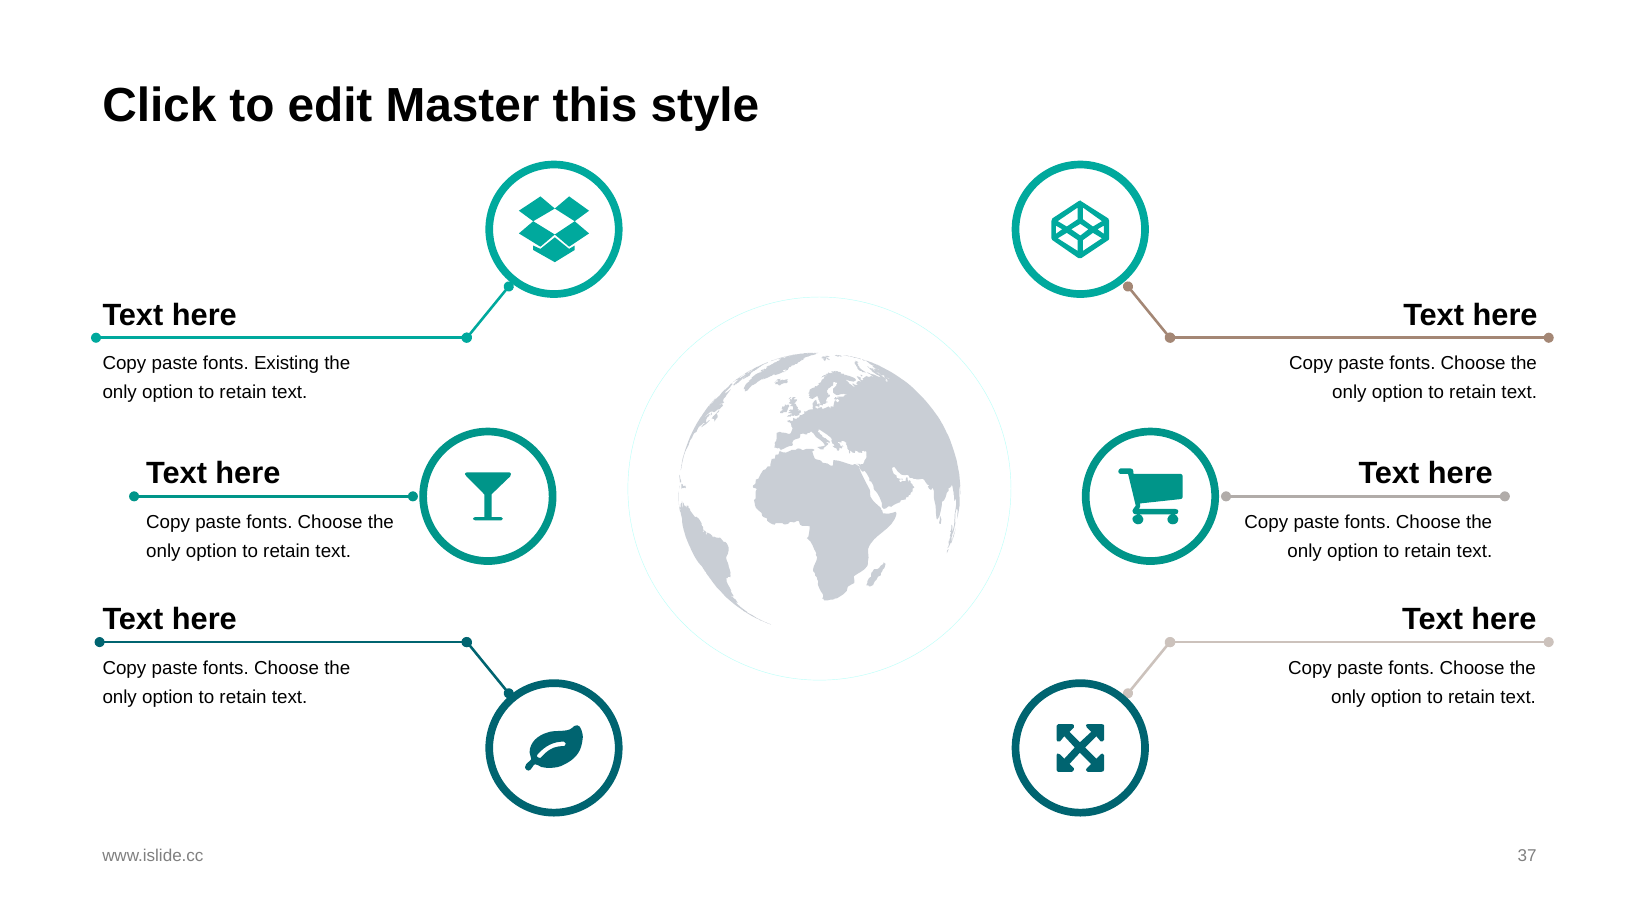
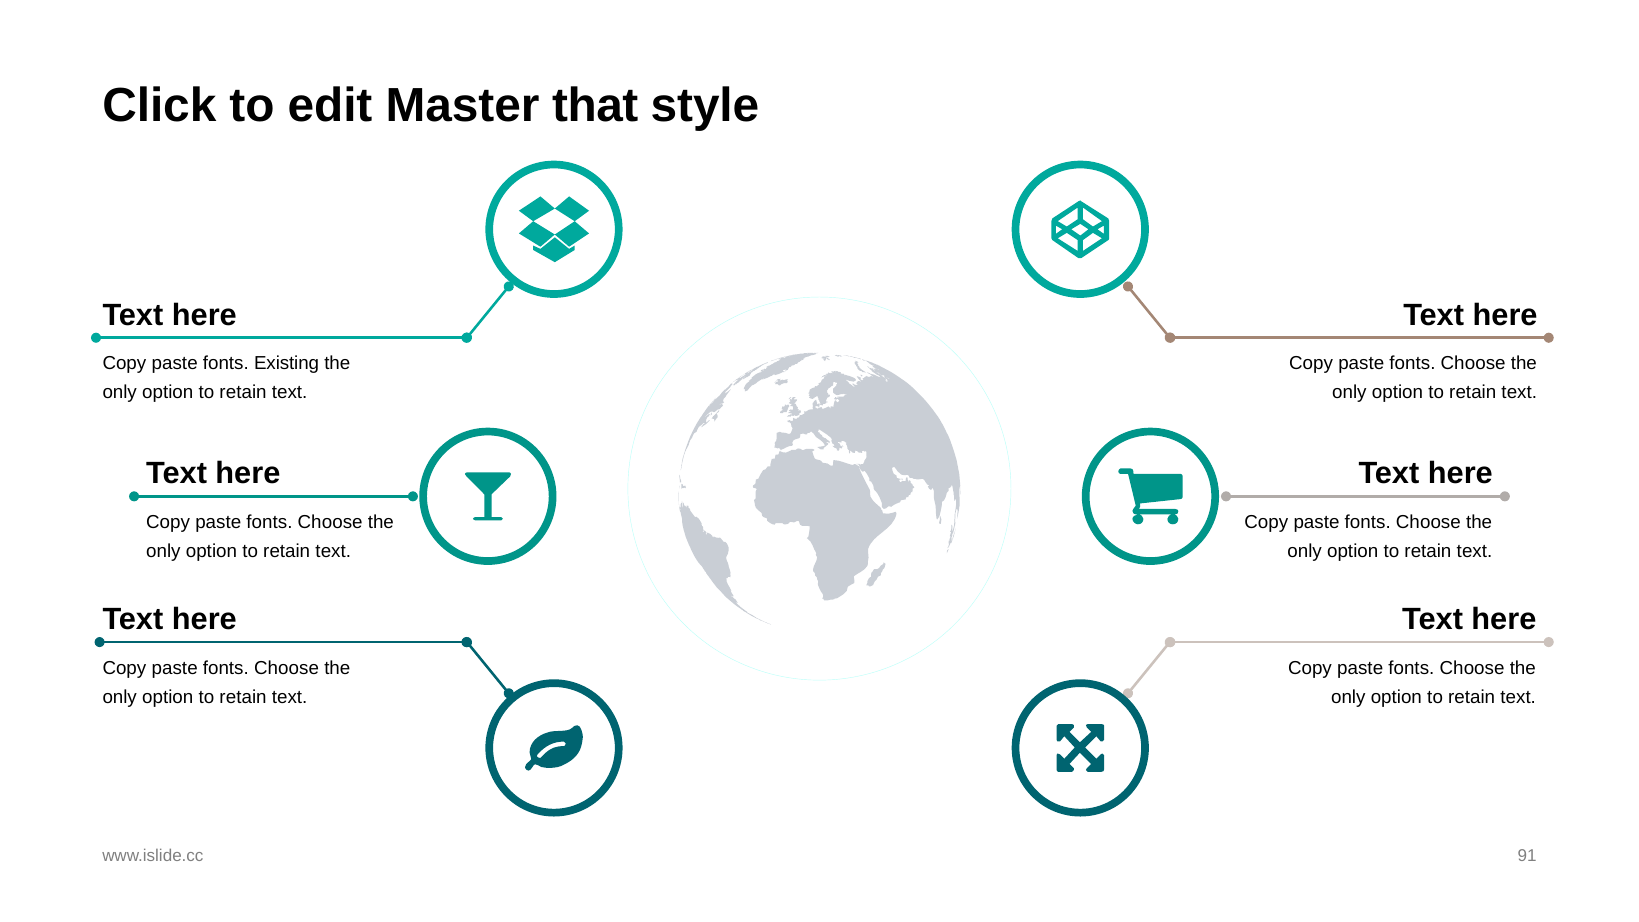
this: this -> that
37: 37 -> 91
